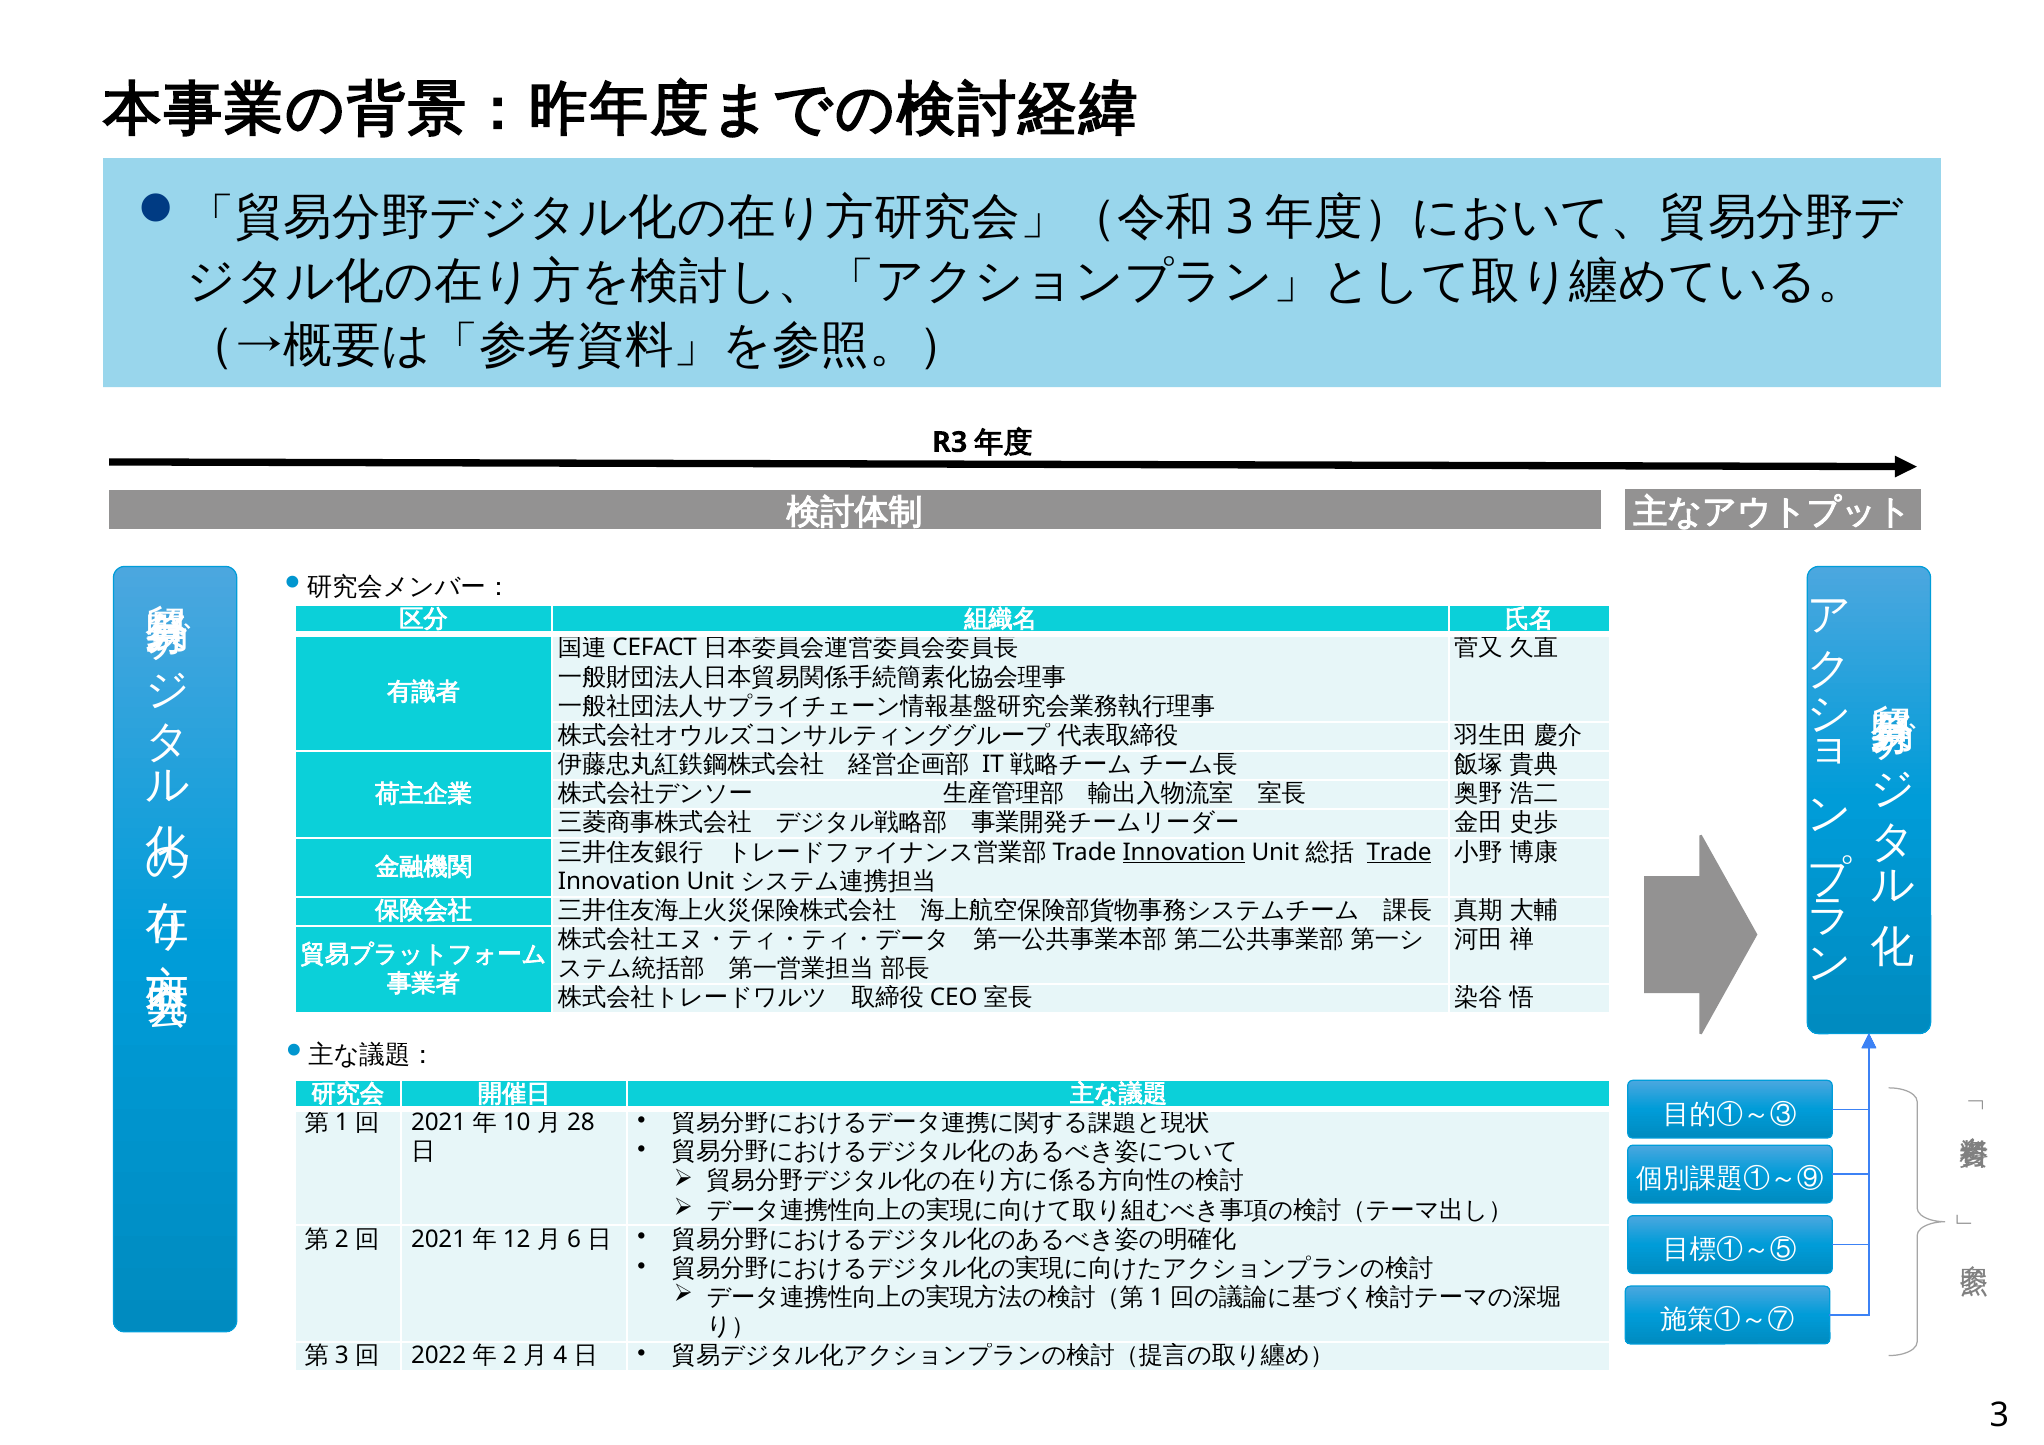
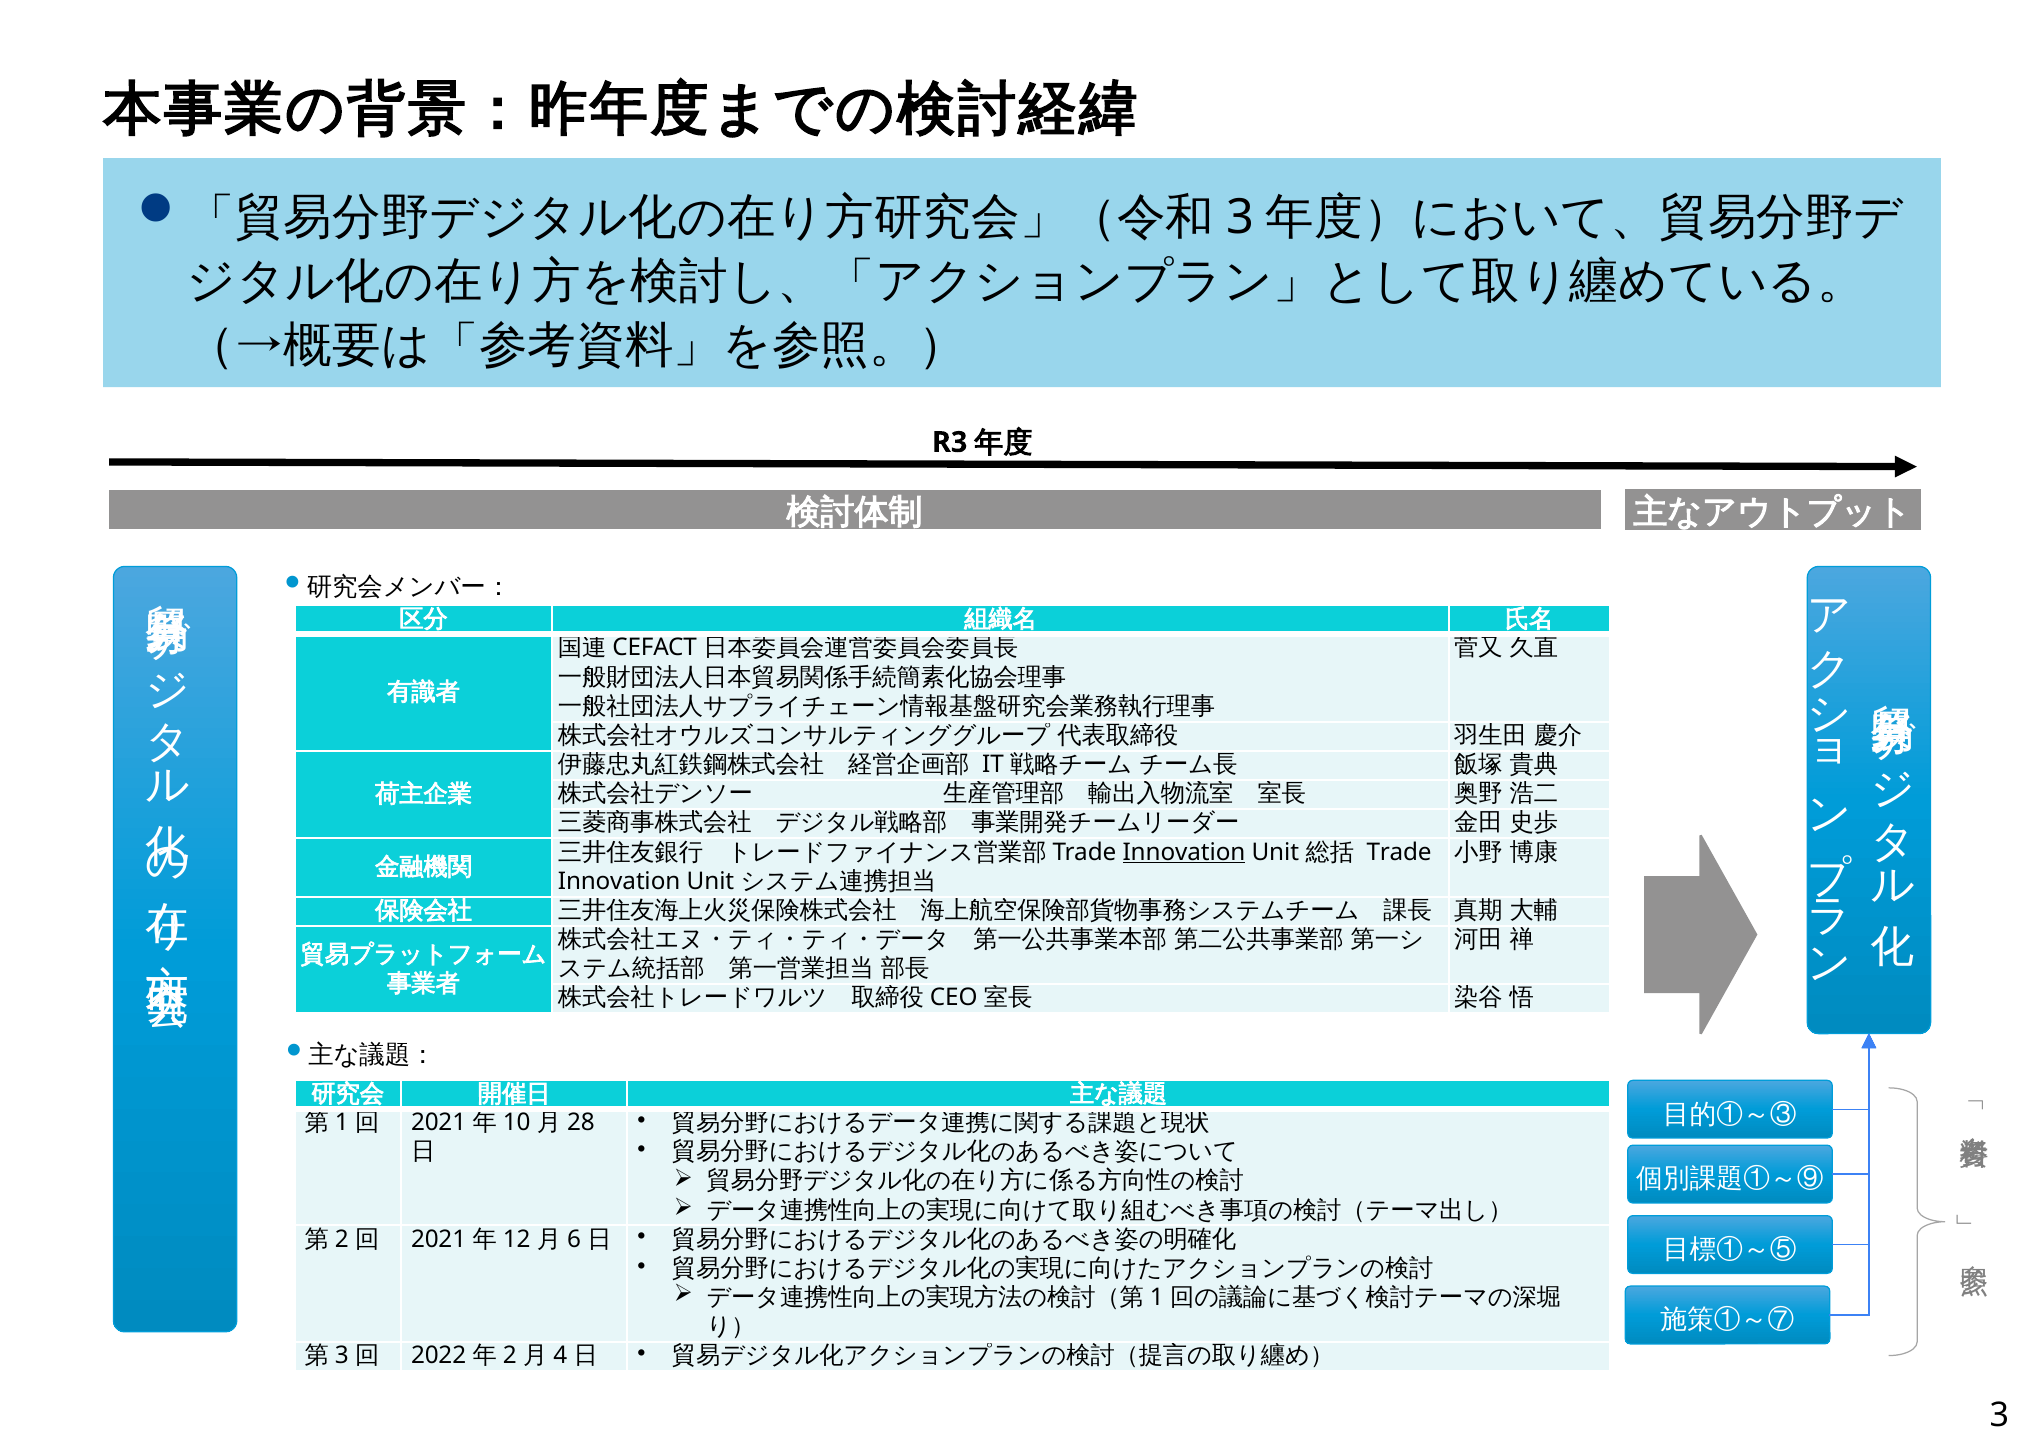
Trade underline: present -> none
